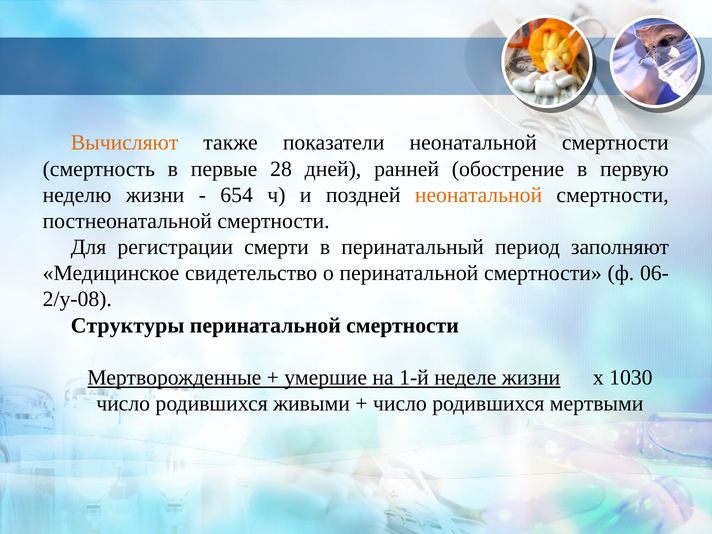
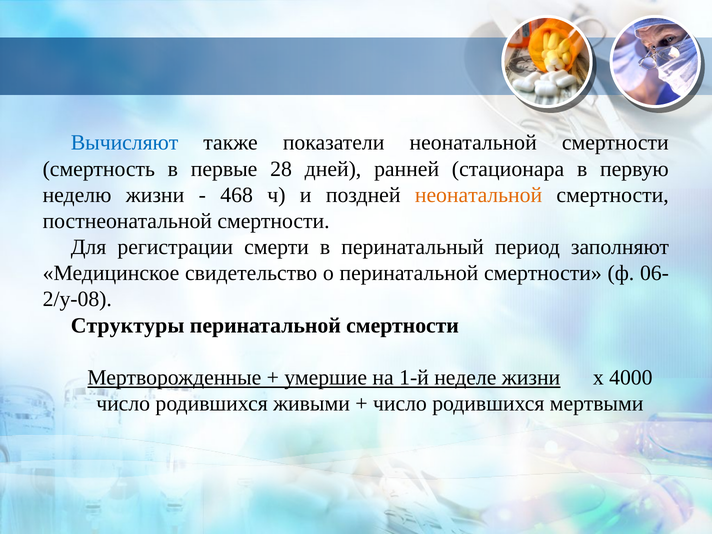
Вычисляют colour: orange -> blue
обострение: обострение -> стационара
654: 654 -> 468
1030: 1030 -> 4000
